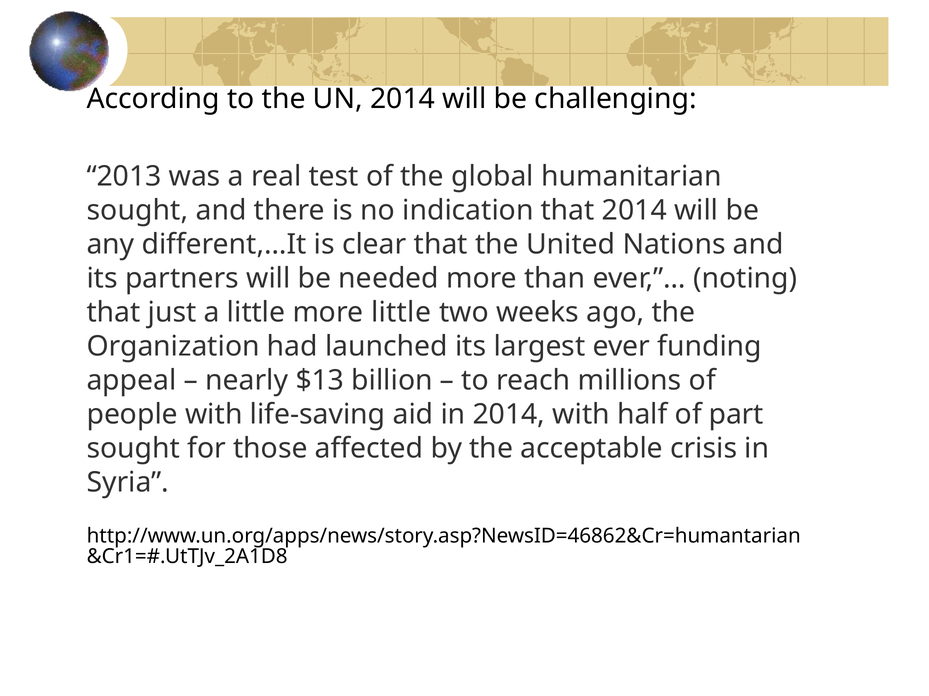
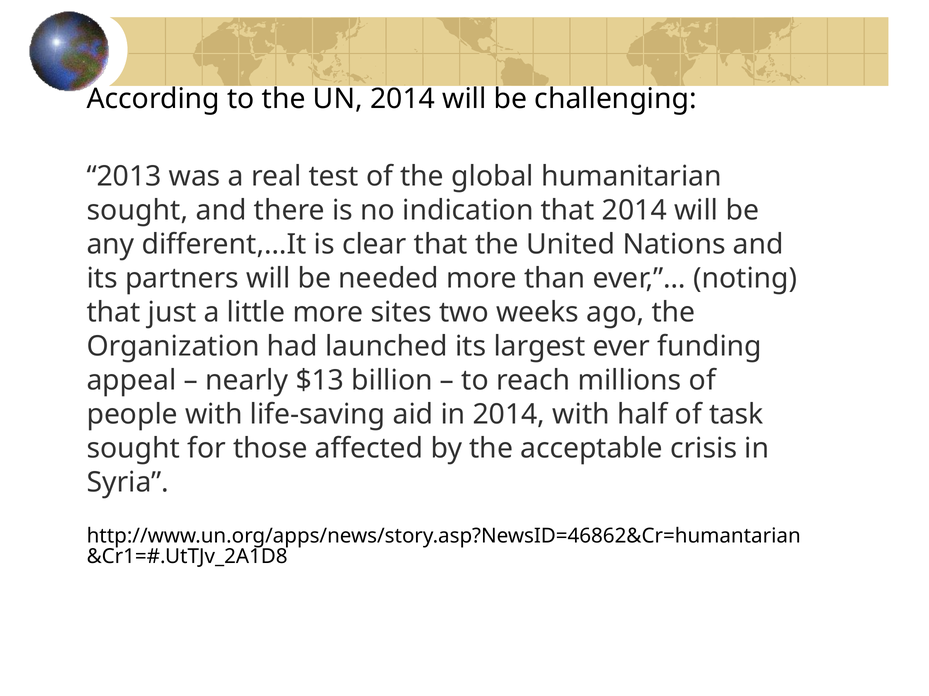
more little: little -> sites
part: part -> task
